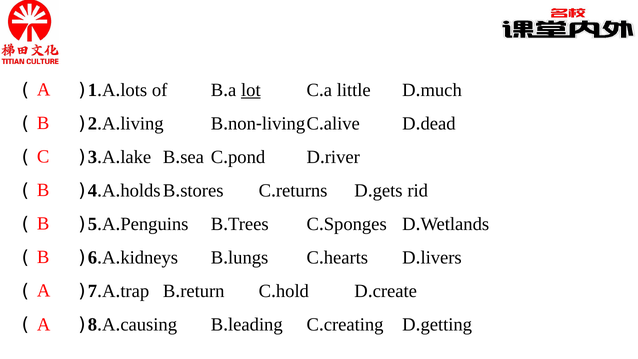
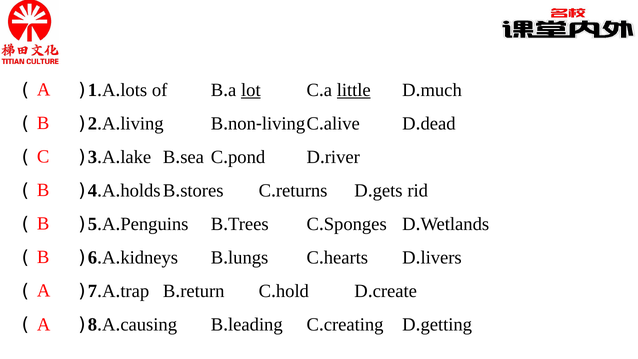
little underline: none -> present
